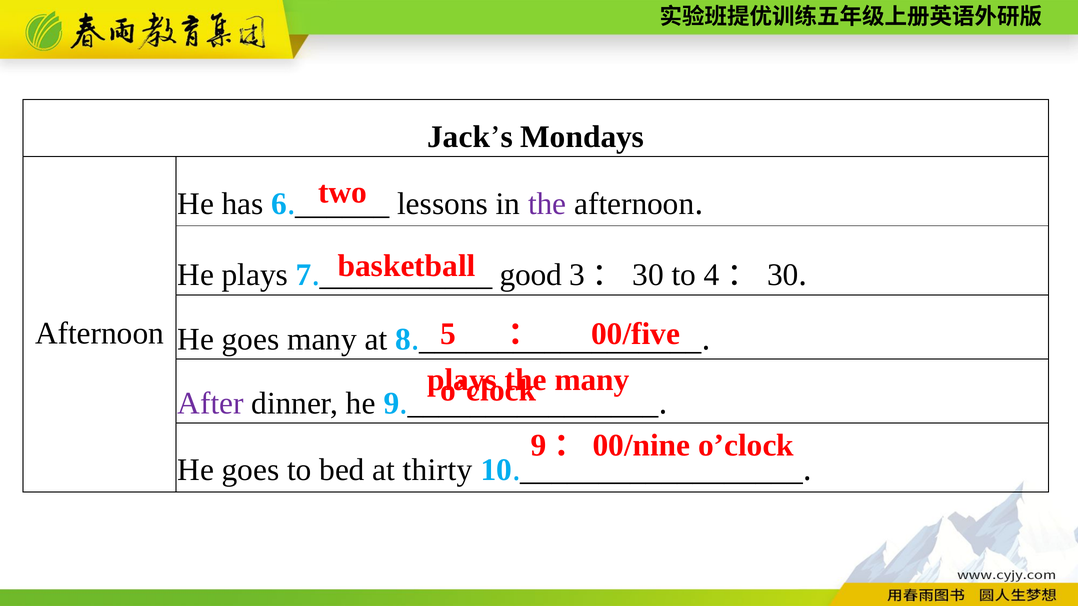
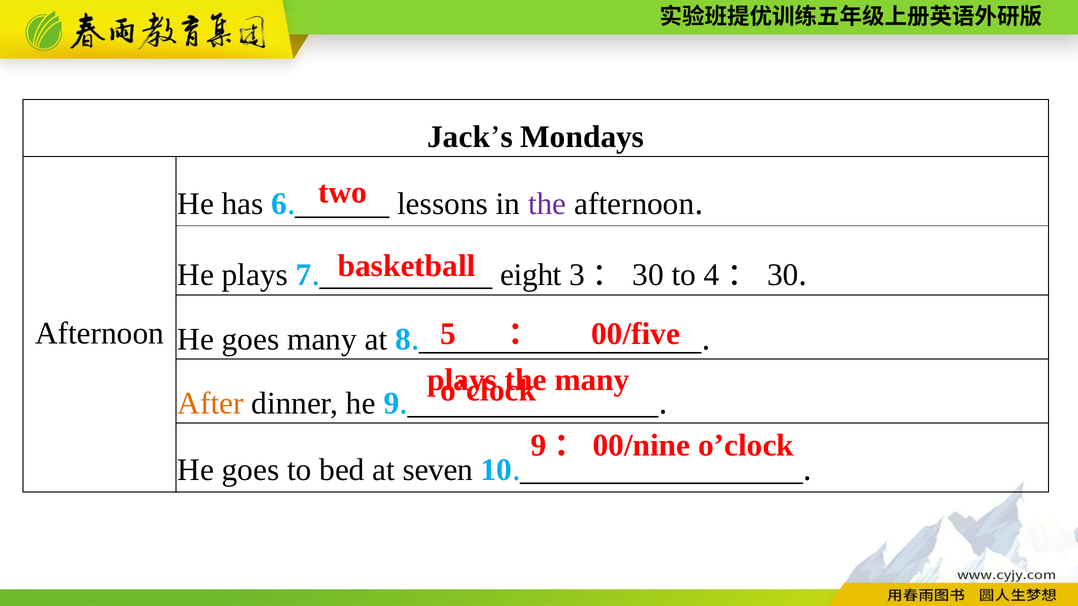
good: good -> eight
After colour: purple -> orange
thirty: thirty -> seven
